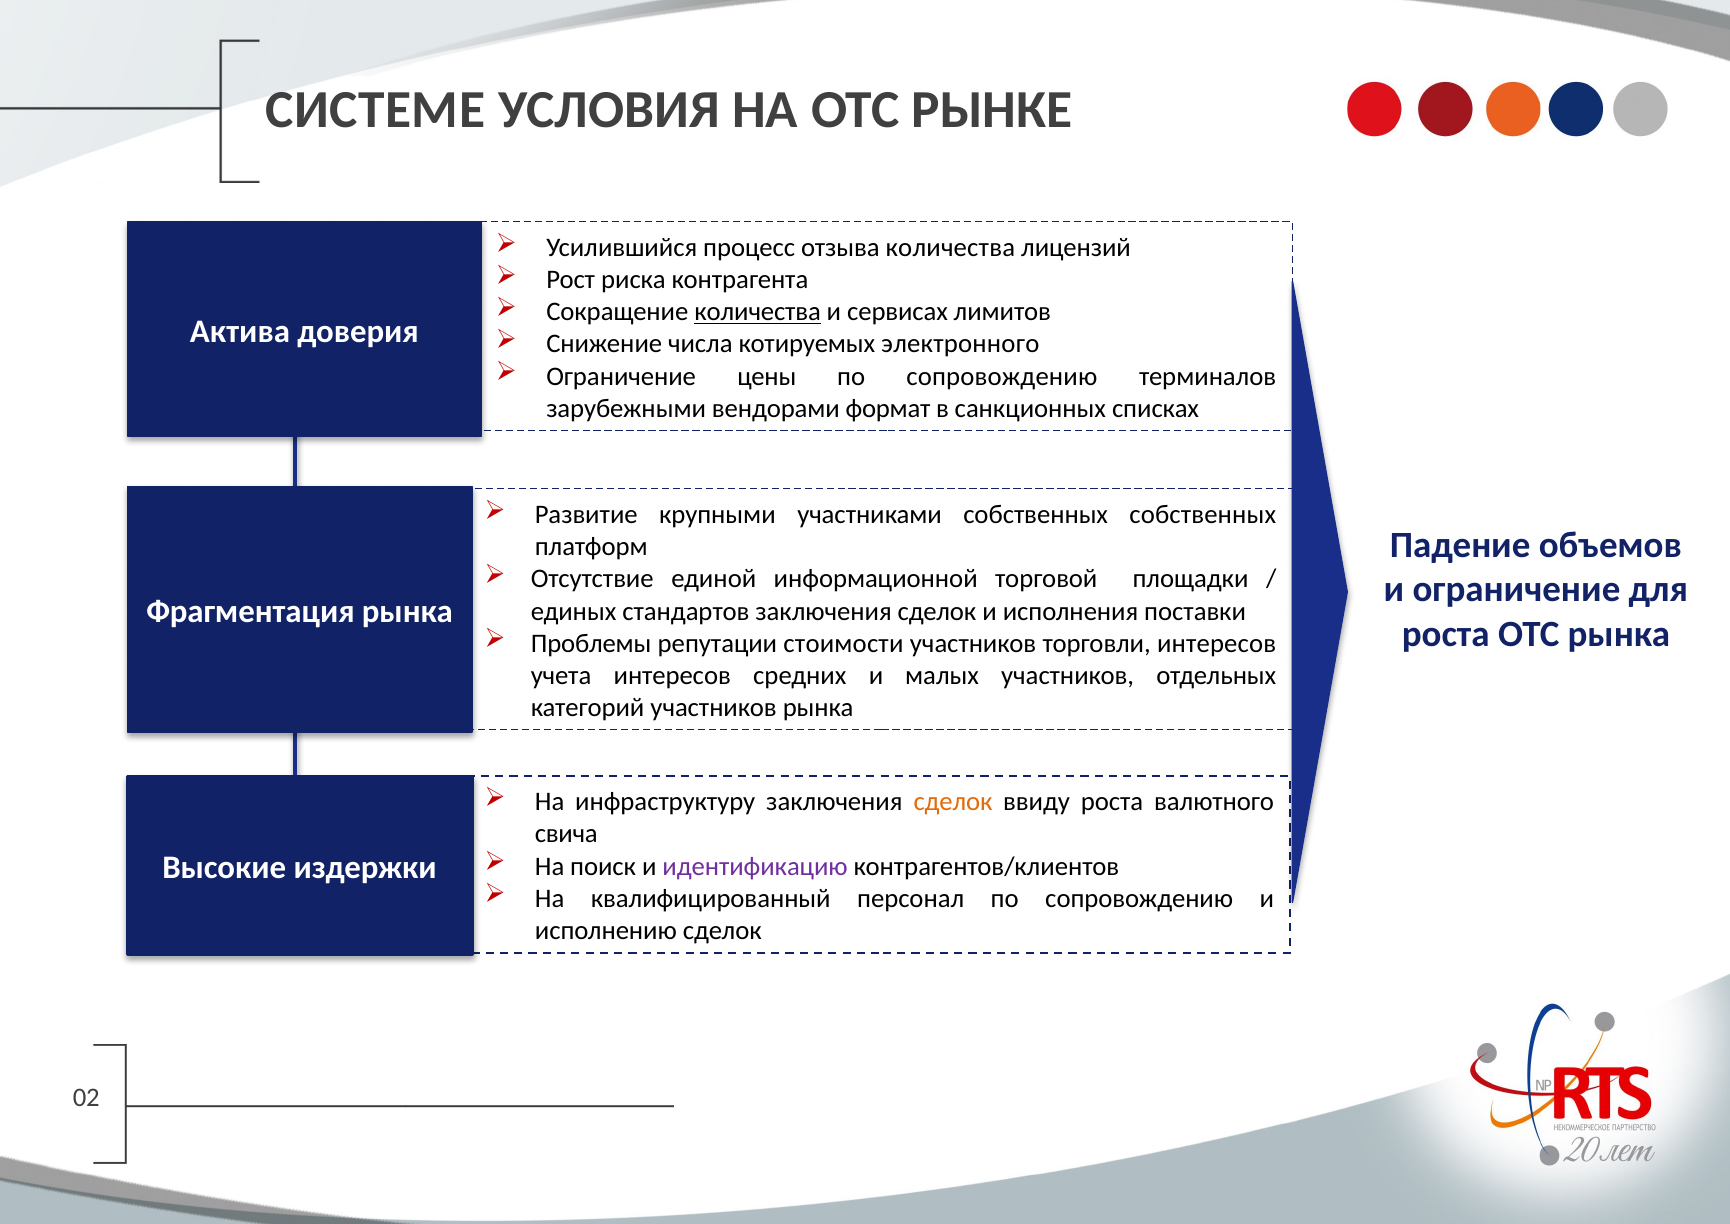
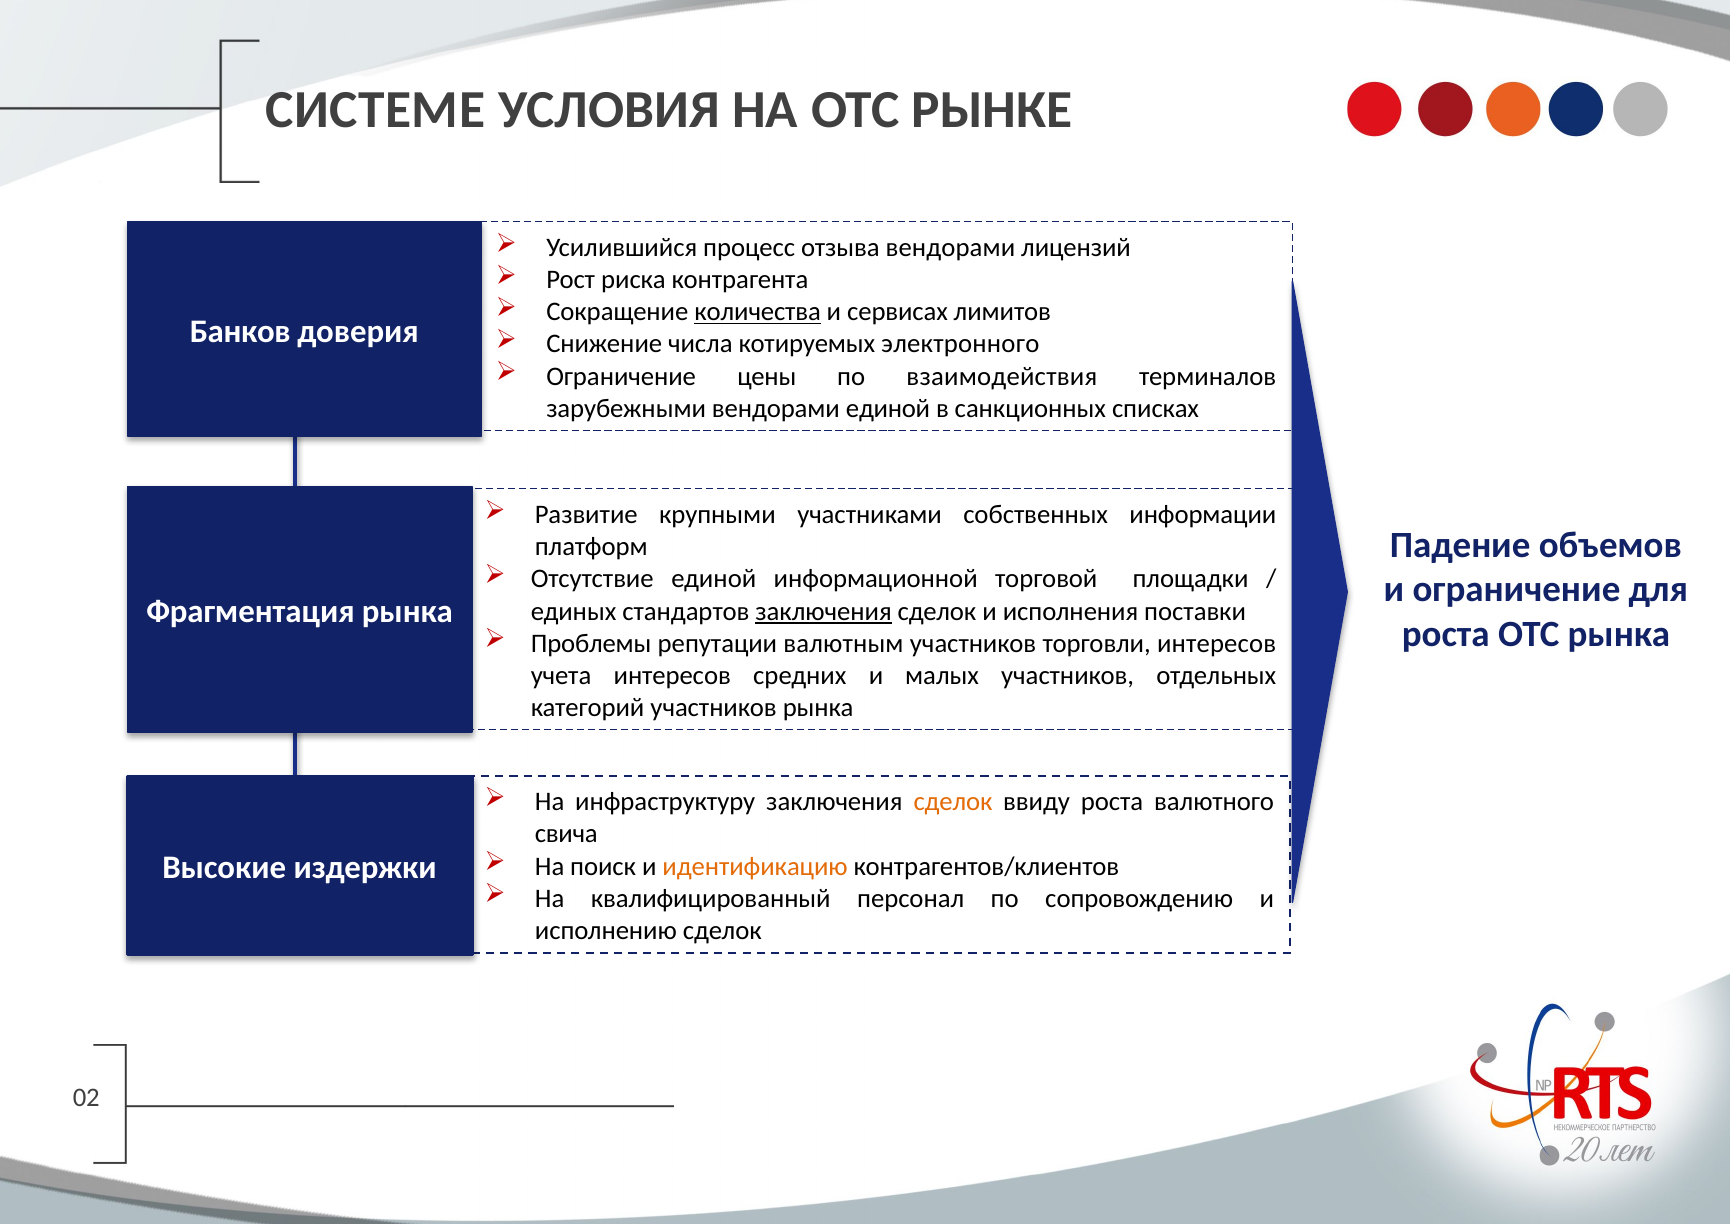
отзыва количества: количества -> вендорами
Актива: Актива -> Банков
сопровождению at (1002, 376): сопровождению -> взаимодействия
вендорами формат: формат -> единой
собственных собственных: собственных -> информации
заключения at (824, 611) underline: none -> present
стоимости: стоимости -> валютным
идентификацию colour: purple -> orange
